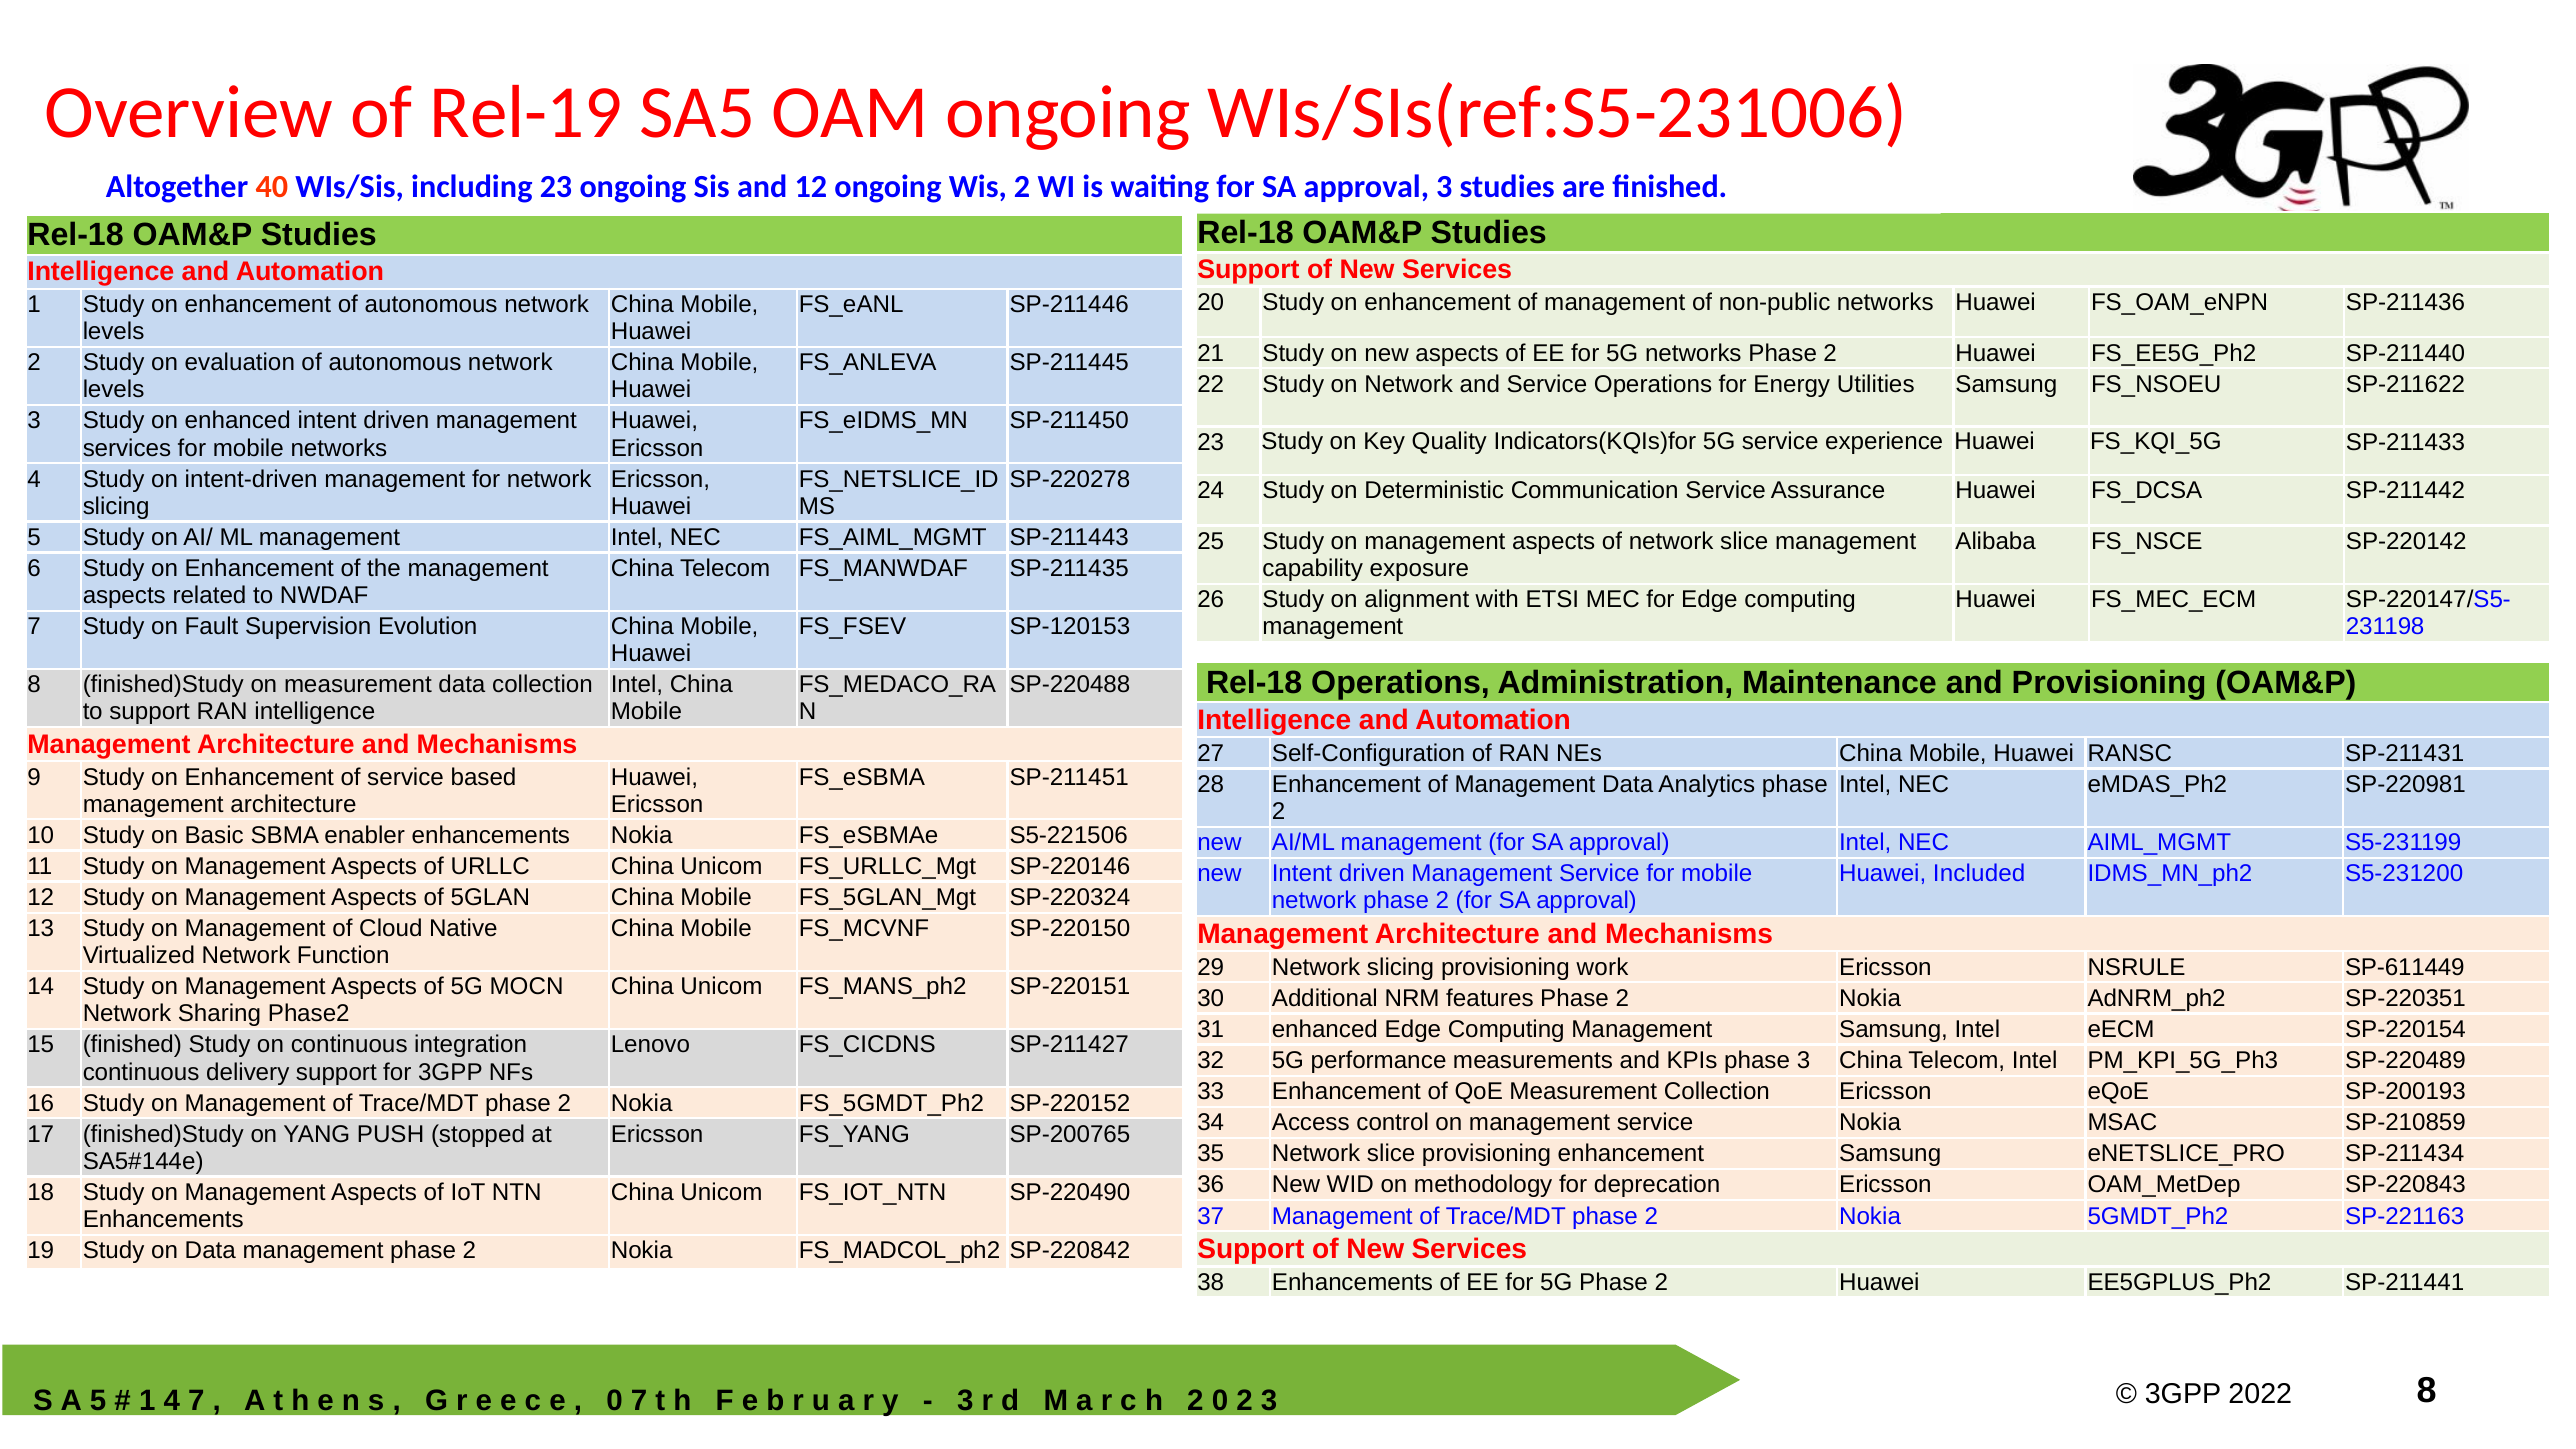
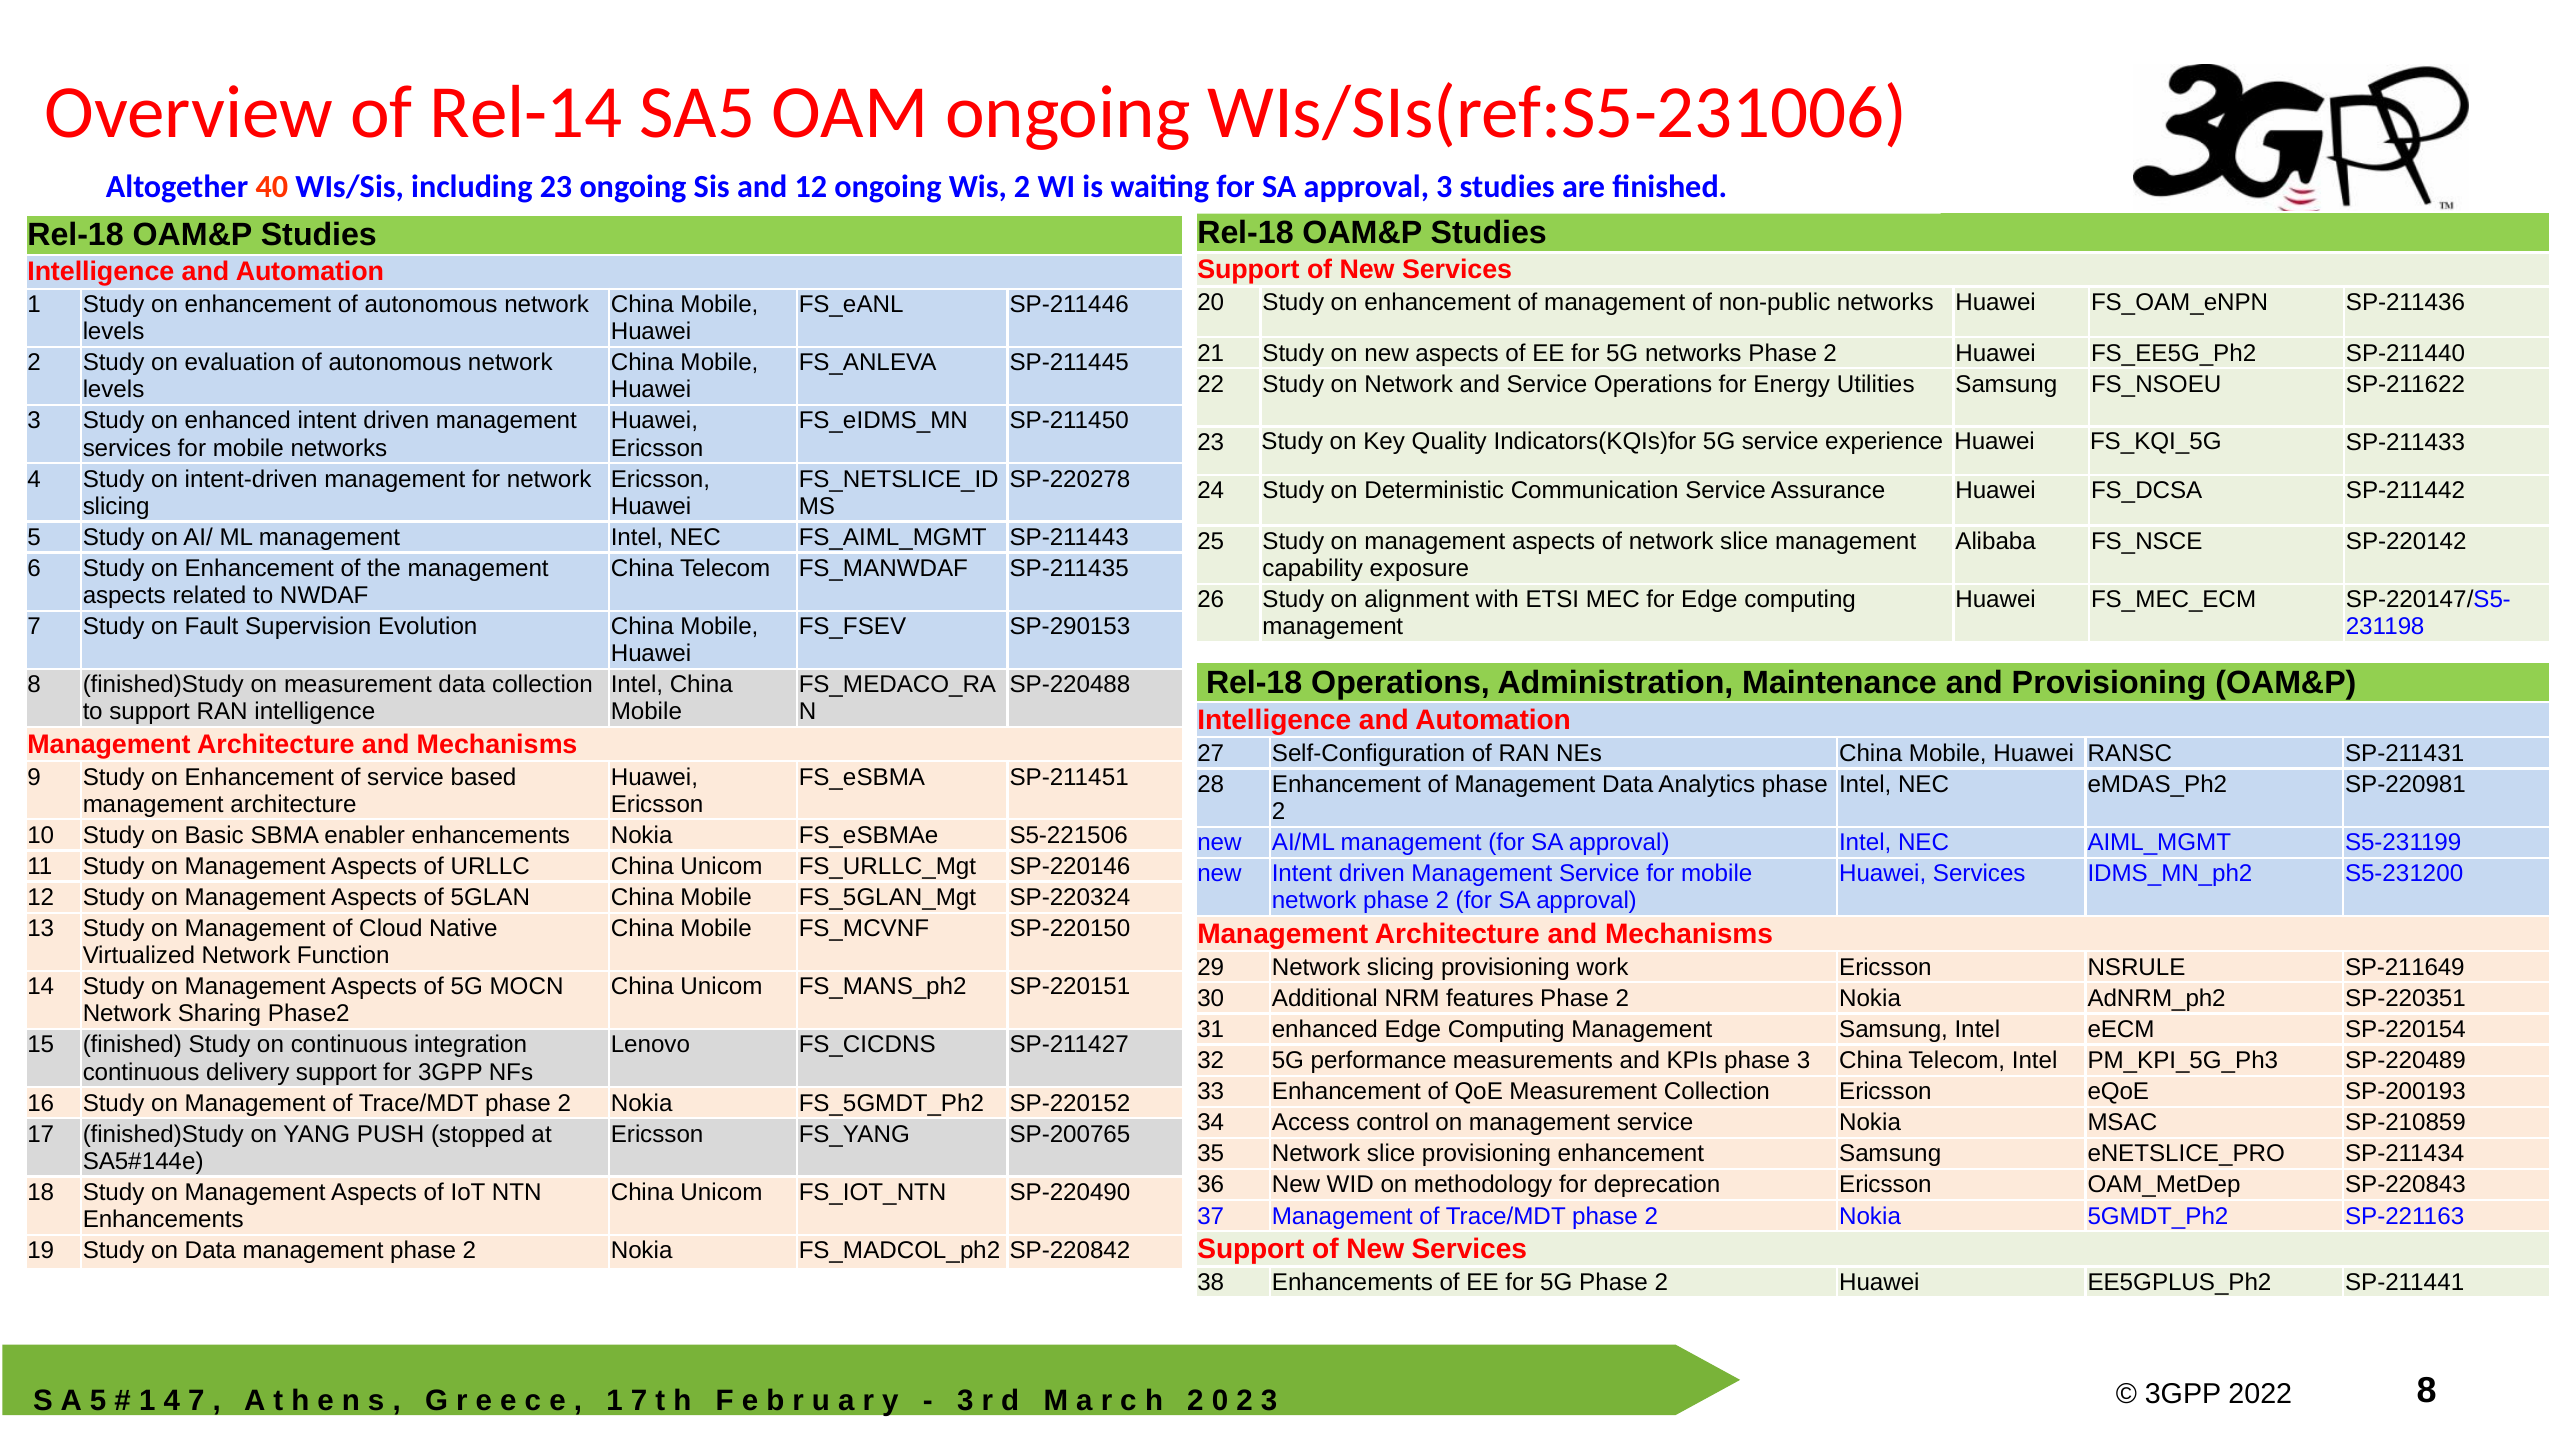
Rel-19: Rel-19 -> Rel-14
SP-120153: SP-120153 -> SP-290153
Huawei Included: Included -> Services
SP-611449: SP-611449 -> SP-211649
0 at (615, 1401): 0 -> 1
